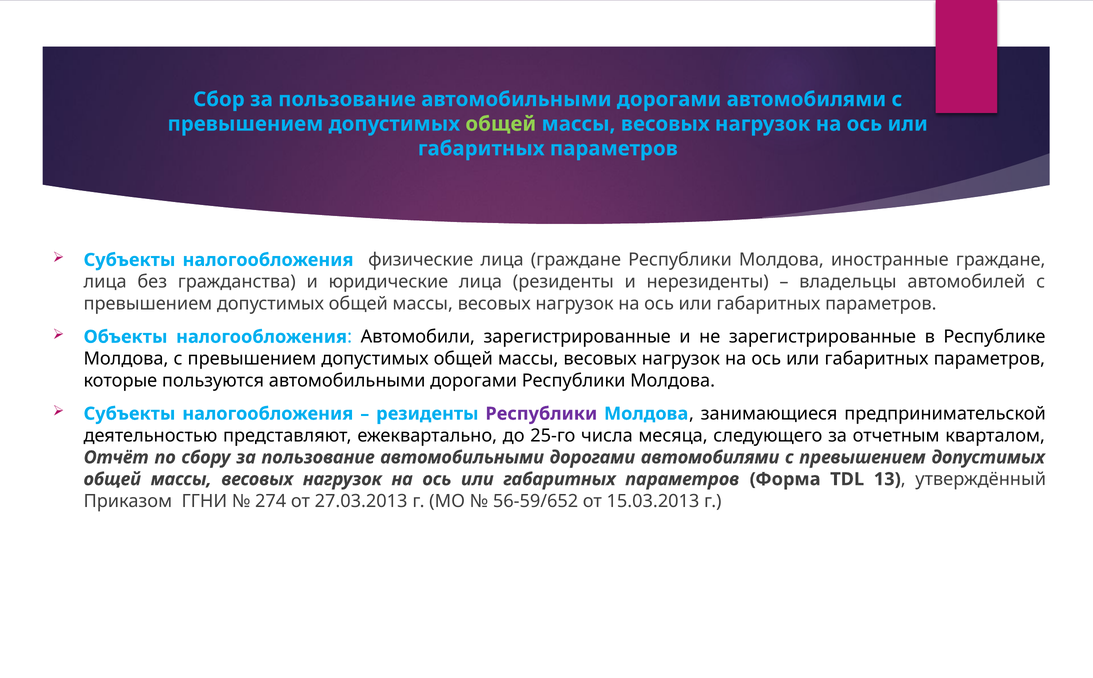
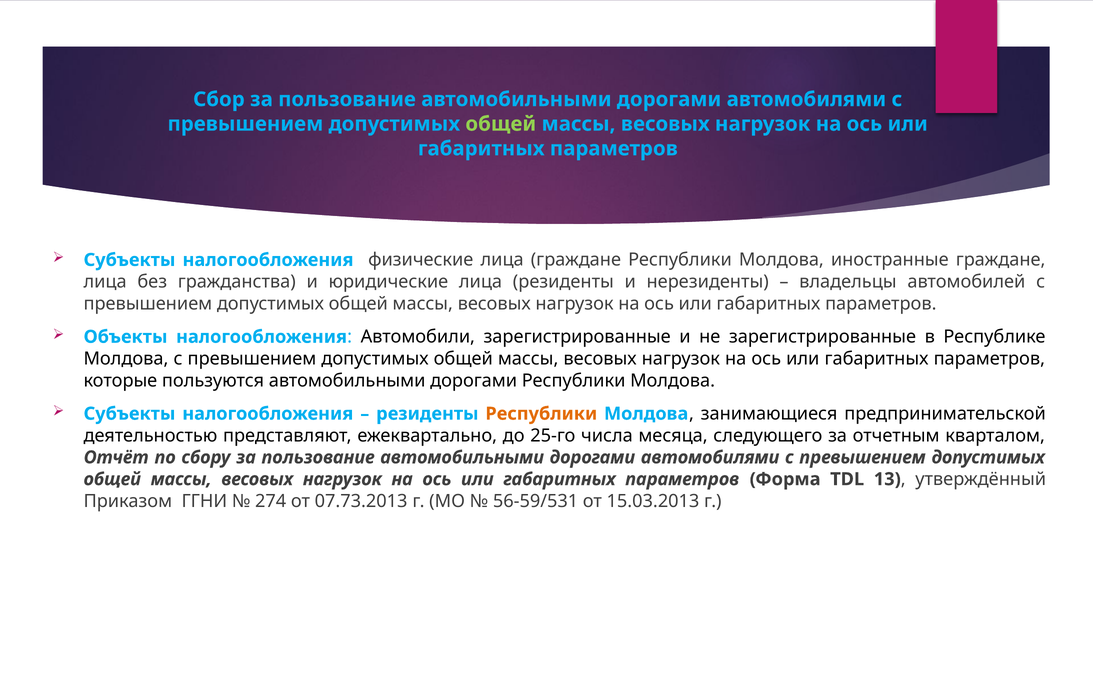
Республики at (541, 414) colour: purple -> orange
27.03.2013: 27.03.2013 -> 07.73.2013
56-59/652: 56-59/652 -> 56-59/531
